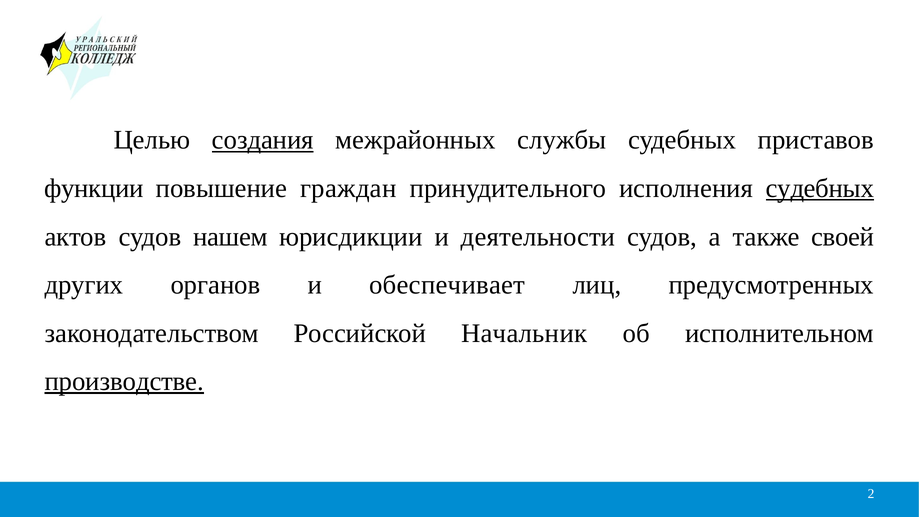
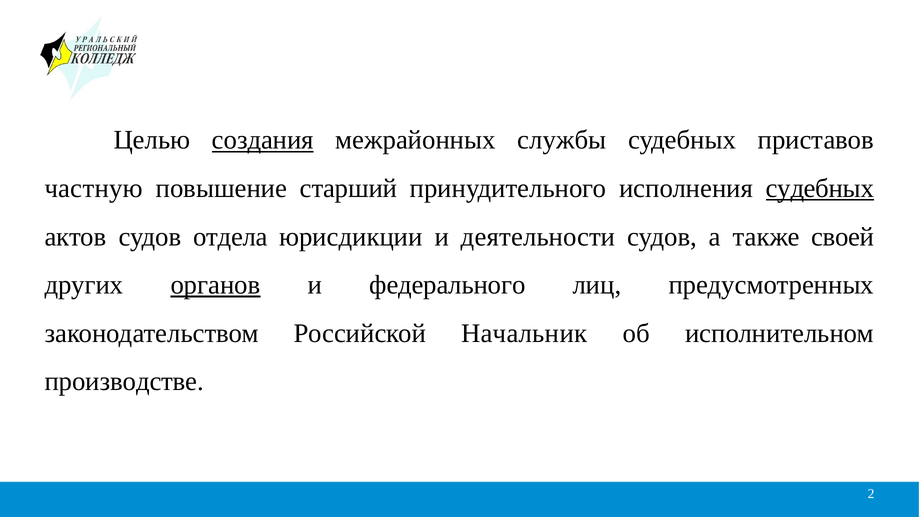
функции: функции -> частную
граждан: граждан -> старший
нашем: нашем -> отдела
органов underline: none -> present
обеспечивает: обеспечивает -> федерального
производстве underline: present -> none
